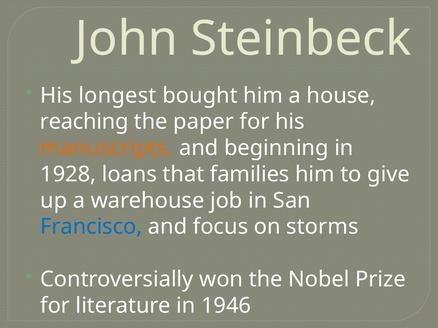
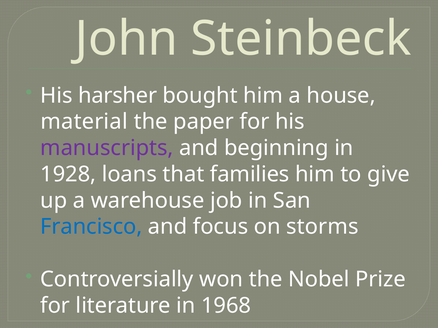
longest: longest -> harsher
reaching: reaching -> material
manuscripts colour: orange -> purple
1946: 1946 -> 1968
